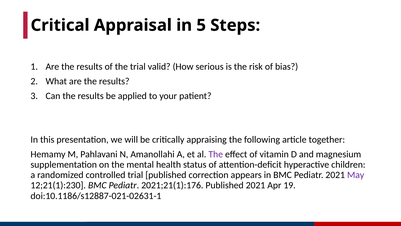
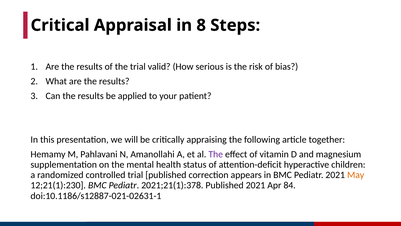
5: 5 -> 8
May colour: purple -> orange
2021;21(1):176: 2021;21(1):176 -> 2021;21(1):378
19: 19 -> 84
